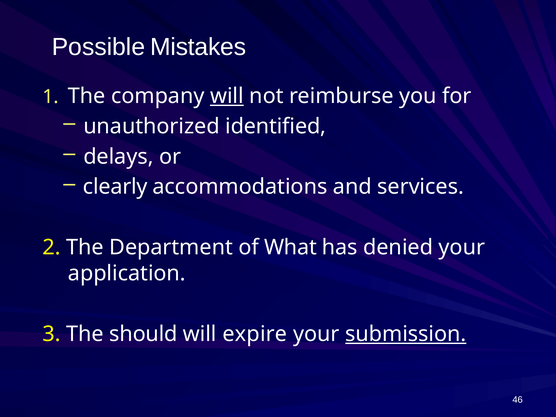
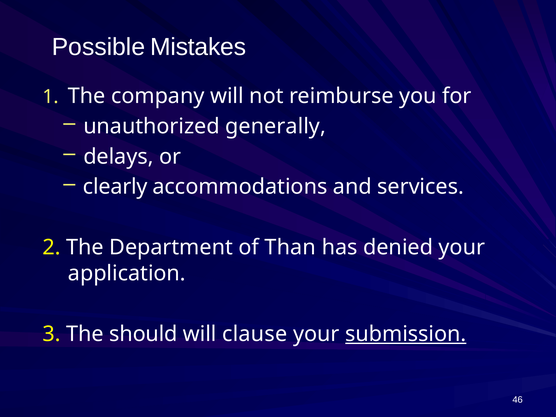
will at (227, 96) underline: present -> none
identified: identified -> generally
What: What -> Than
expire: expire -> clause
